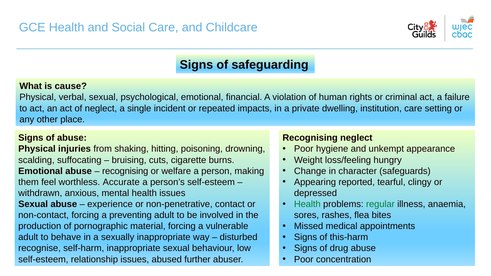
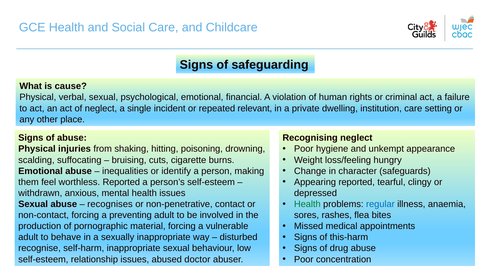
impacts: impacts -> relevant
recognising at (125, 171): recognising -> inequalities
welfare: welfare -> identify
worthless Accurate: Accurate -> Reported
regular colour: green -> blue
experience: experience -> recognises
further: further -> doctor
